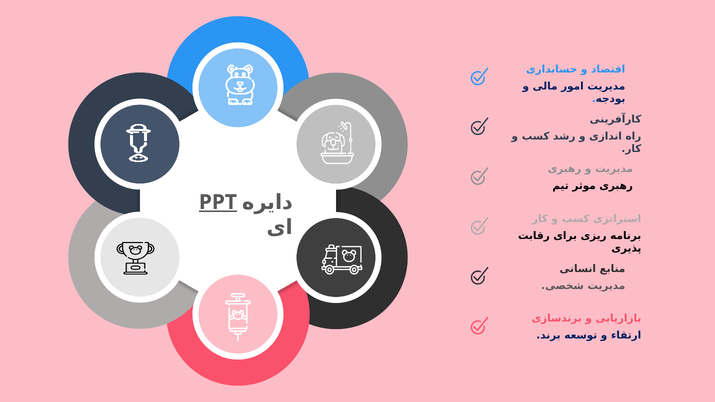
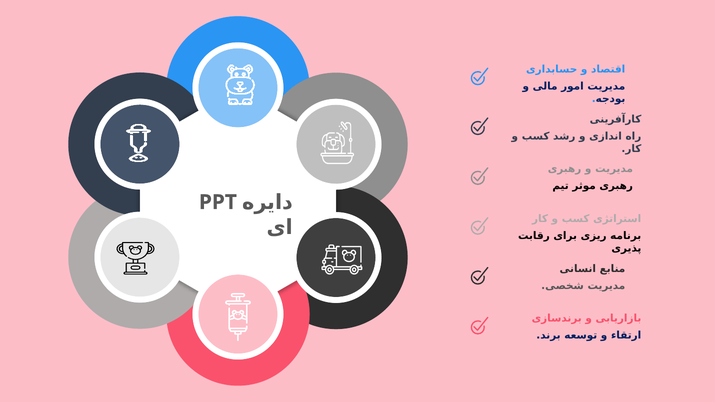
PPT underline: present -> none
